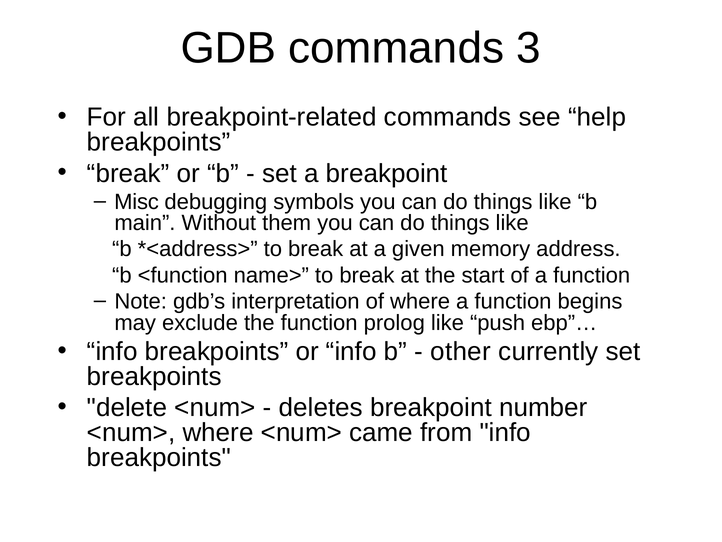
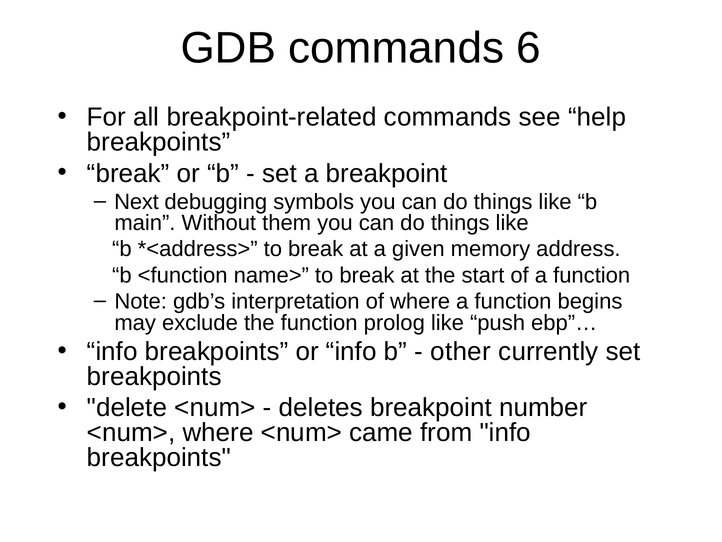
3: 3 -> 6
Misc: Misc -> Next
